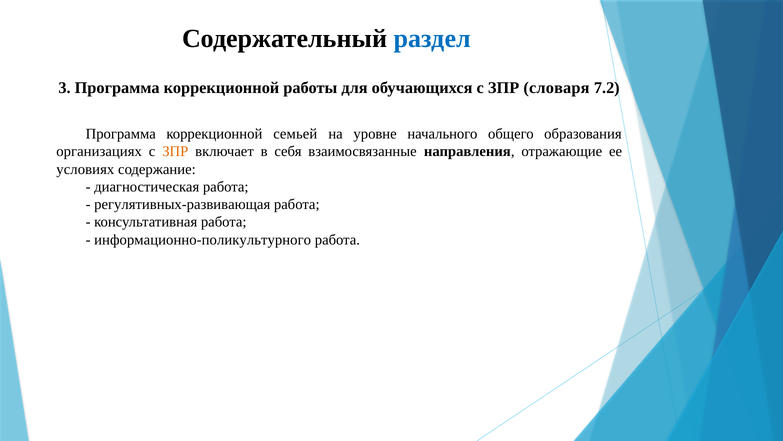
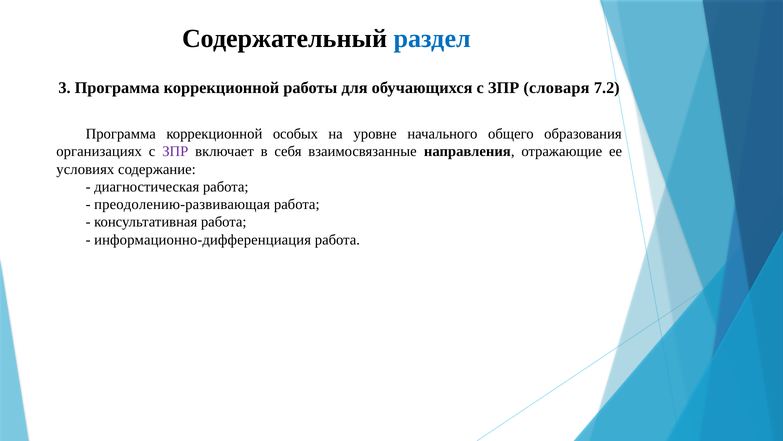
семьей: семьей -> особых
ЗПР at (175, 151) colour: orange -> purple
регулятивных-развивающая: регулятивных-развивающая -> преодолению-развивающая
информационно-поликультурного: информационно-поликультурного -> информационно-дифференциация
